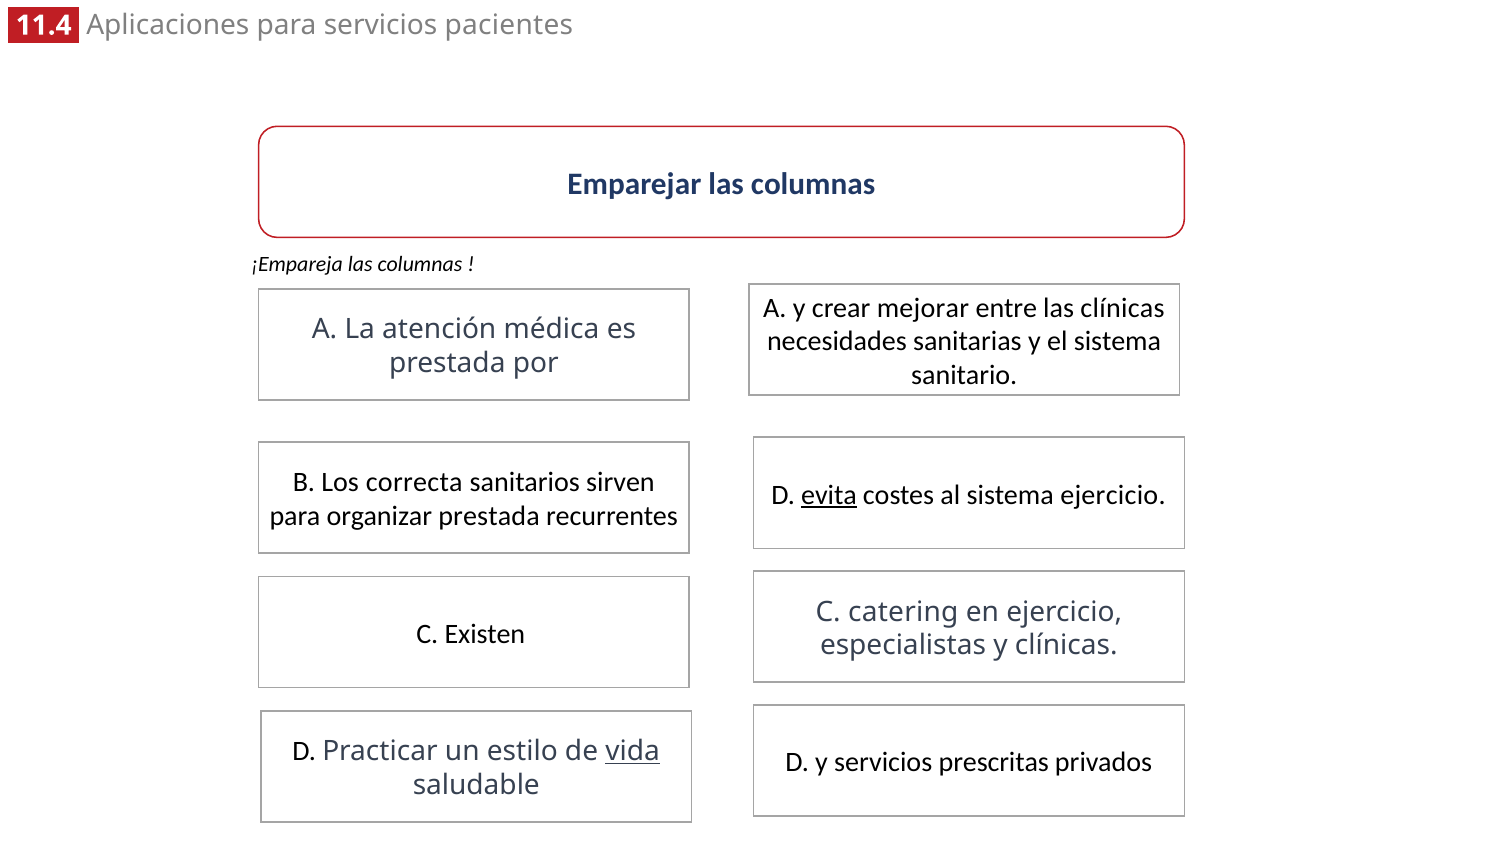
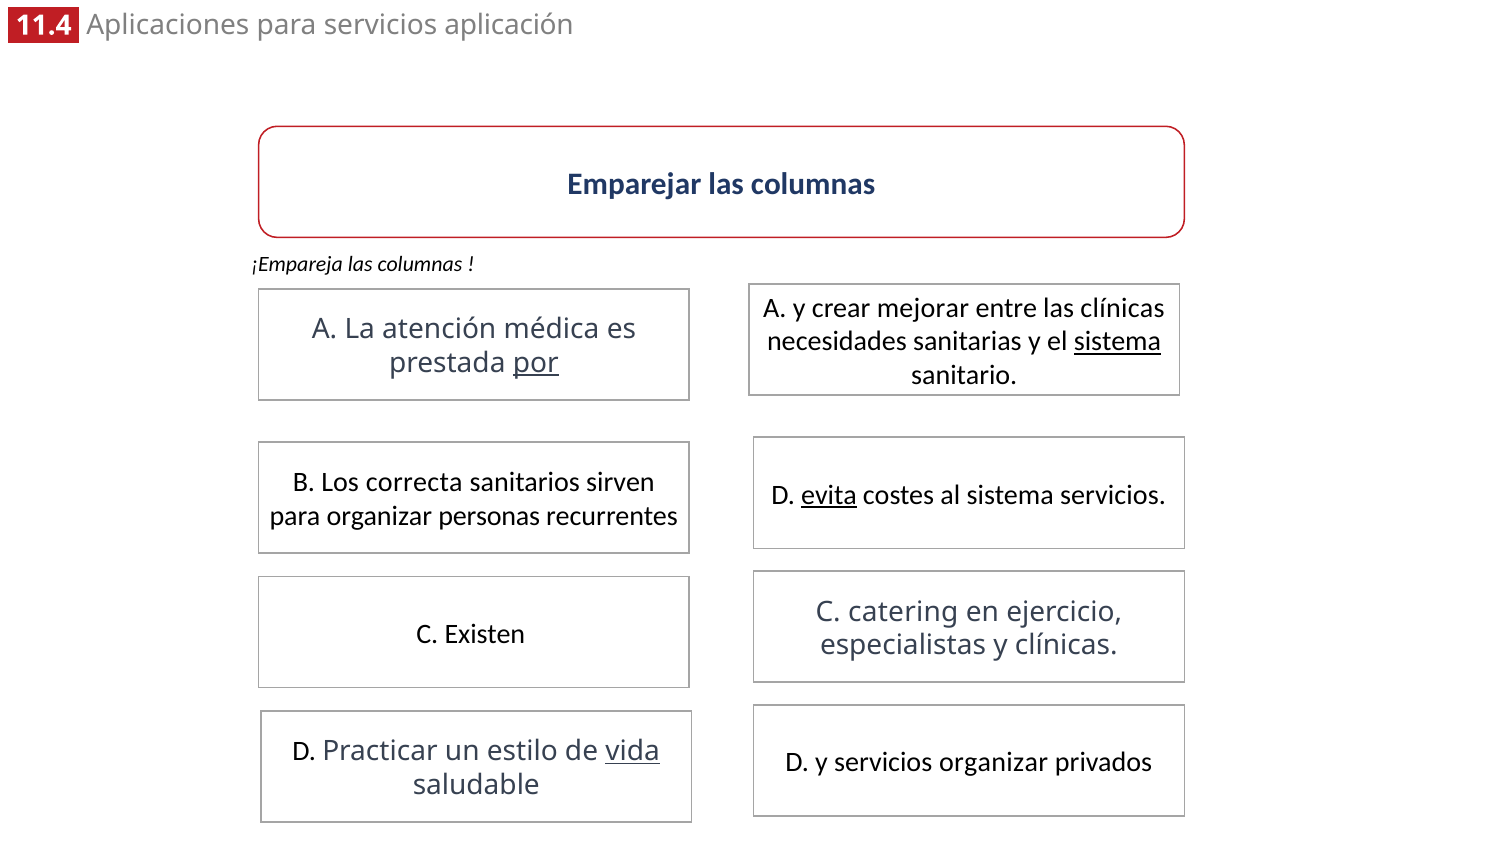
pacientes: pacientes -> aplicación
sistema at (1117, 342) underline: none -> present
por underline: none -> present
sistema ejercicio: ejercicio -> servicios
organizar prestada: prestada -> personas
servicios prescritas: prescritas -> organizar
